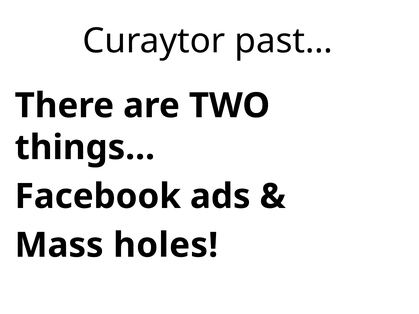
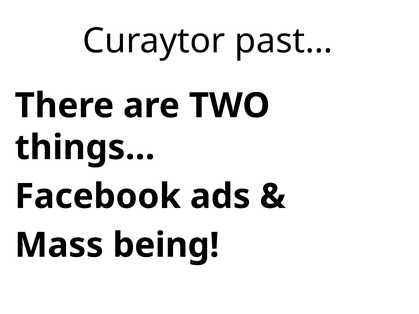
holes: holes -> being
